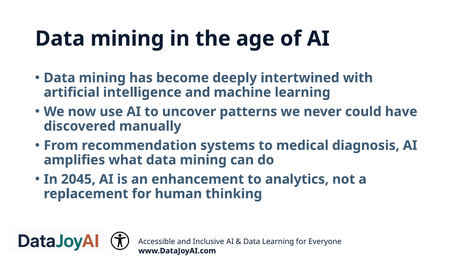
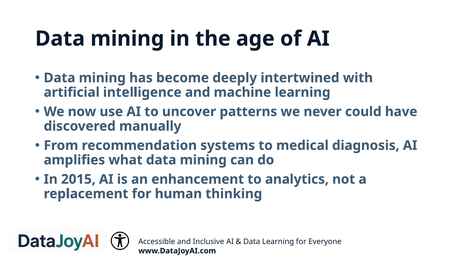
2045: 2045 -> 2015
